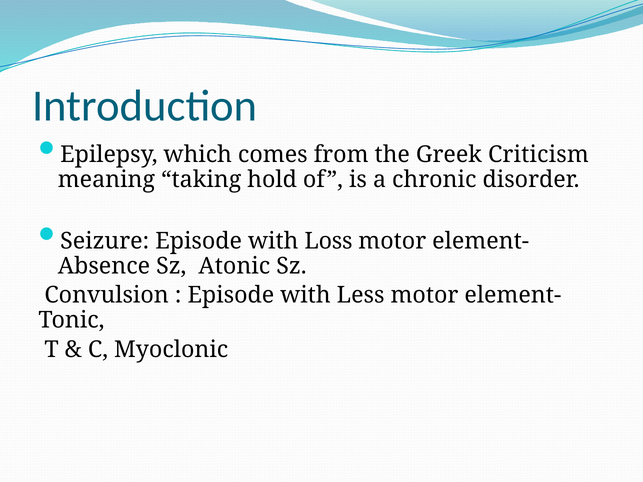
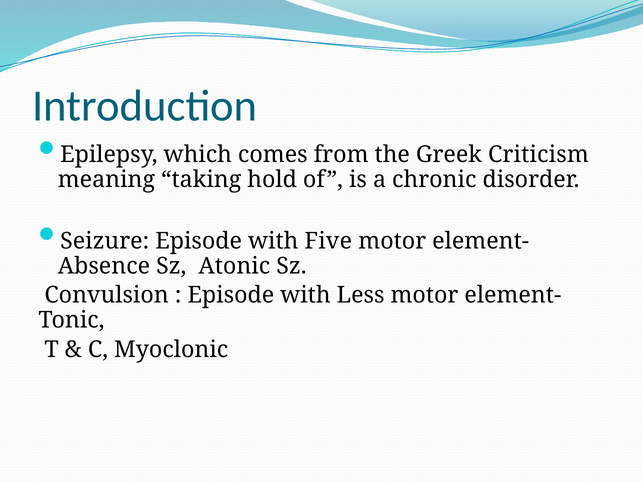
Loss: Loss -> Five
